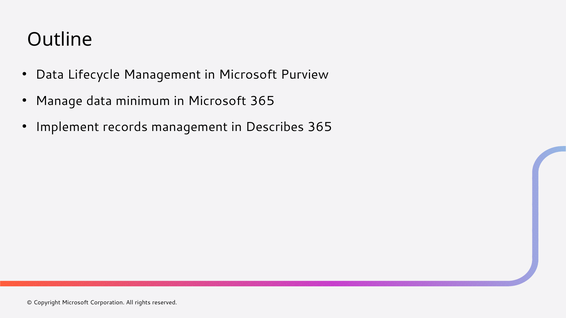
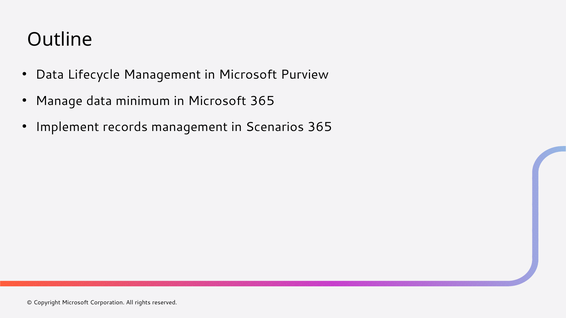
Describes: Describes -> Scenarios
